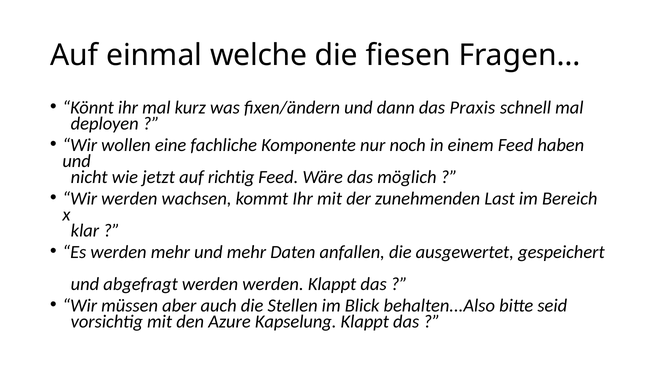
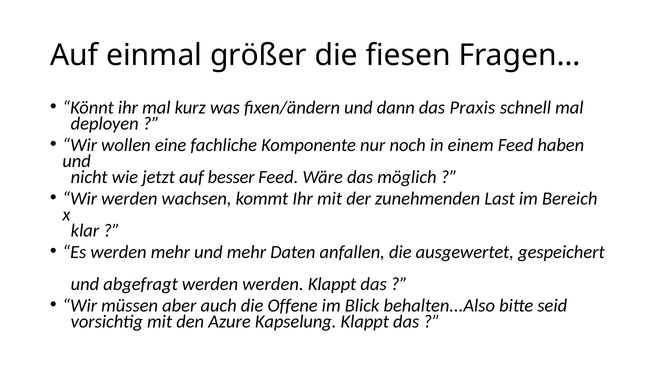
welche: welche -> größer
richtig: richtig -> besser
Stellen: Stellen -> Offene
